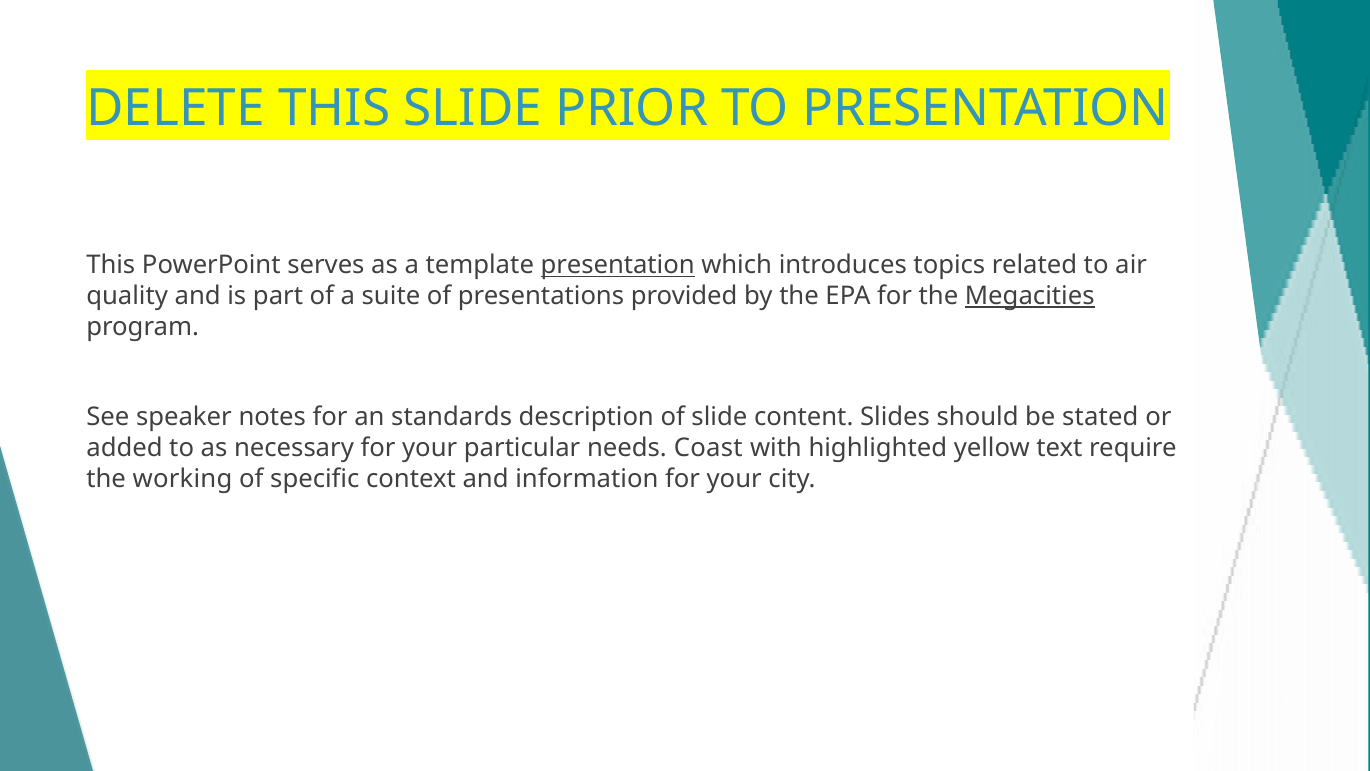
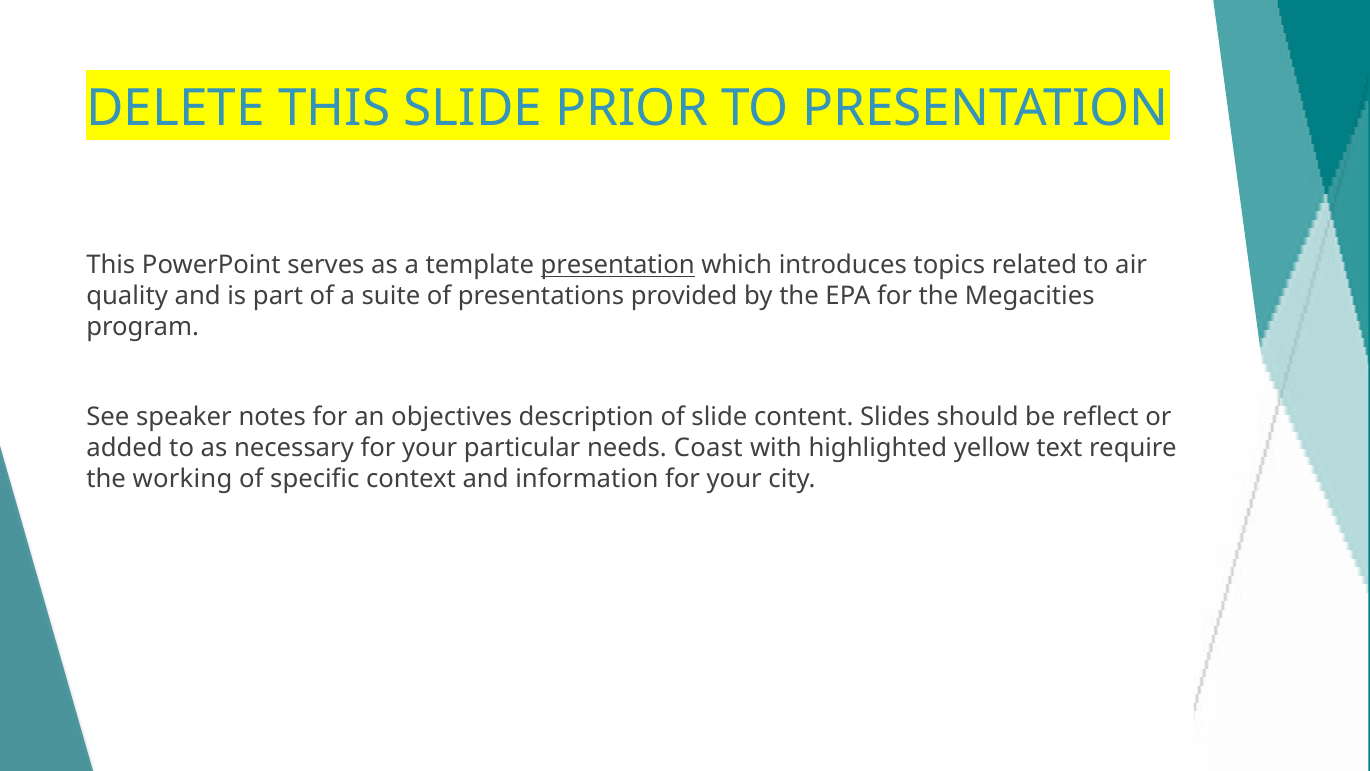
Megacities underline: present -> none
standards: standards -> objectives
stated: stated -> reflect
